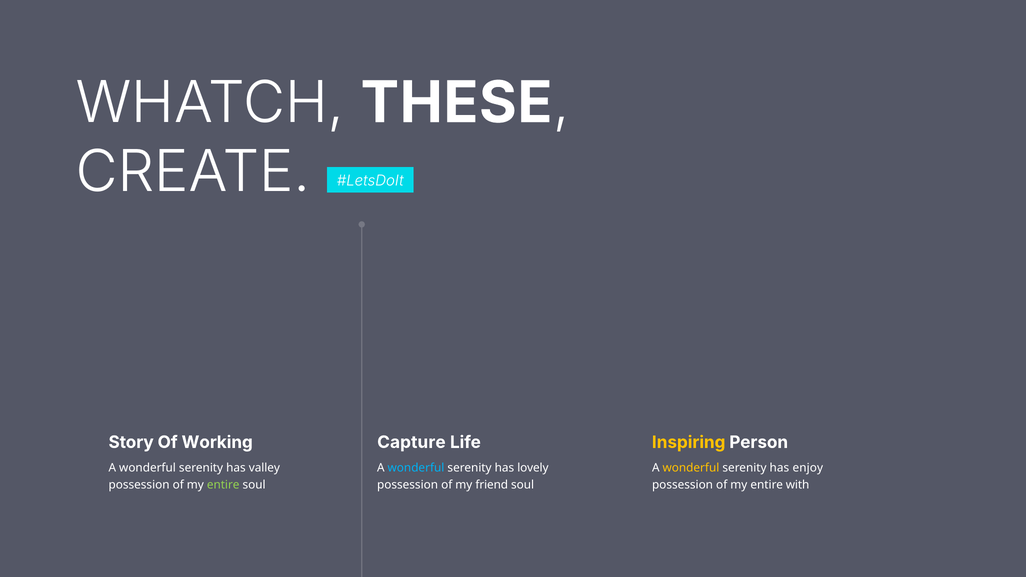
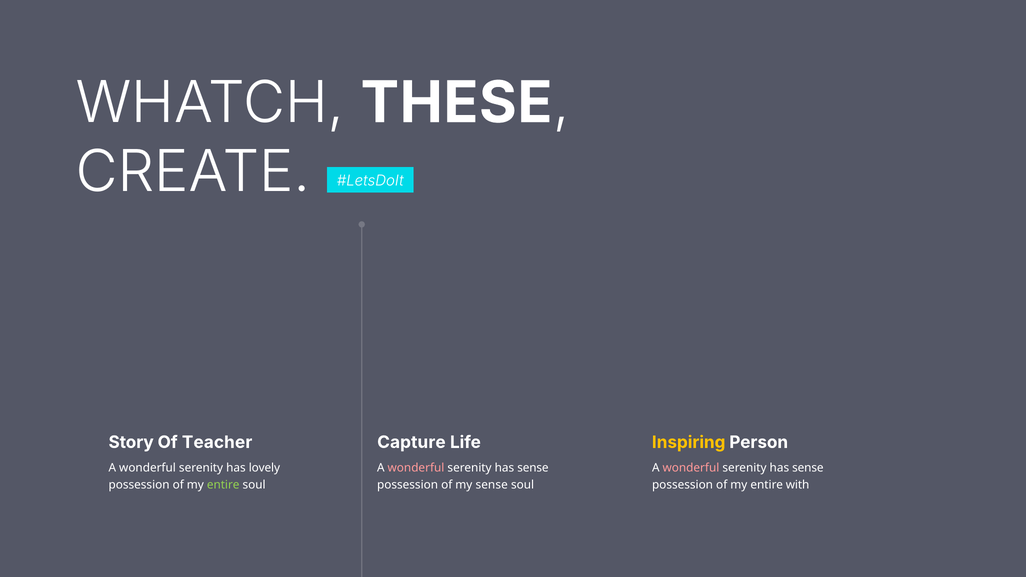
Working: Working -> Teacher
valley: valley -> lovely
wonderful at (416, 468) colour: light blue -> pink
lovely at (533, 468): lovely -> sense
wonderful at (691, 468) colour: yellow -> pink
enjoy at (808, 468): enjoy -> sense
my friend: friend -> sense
